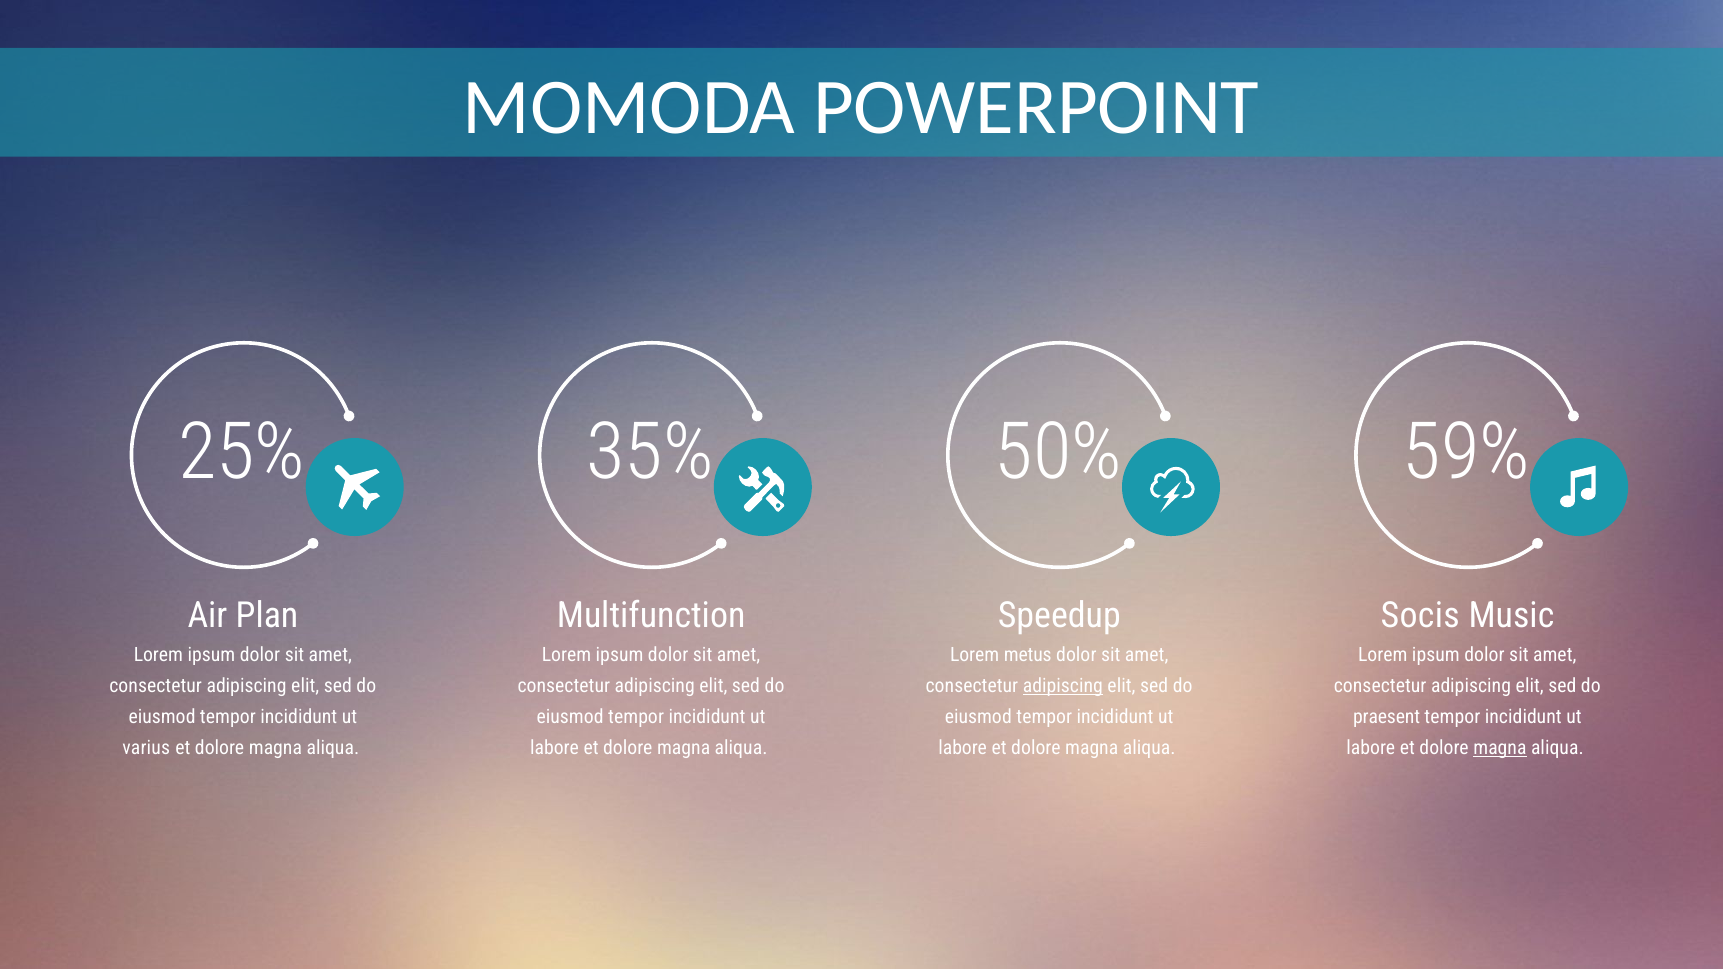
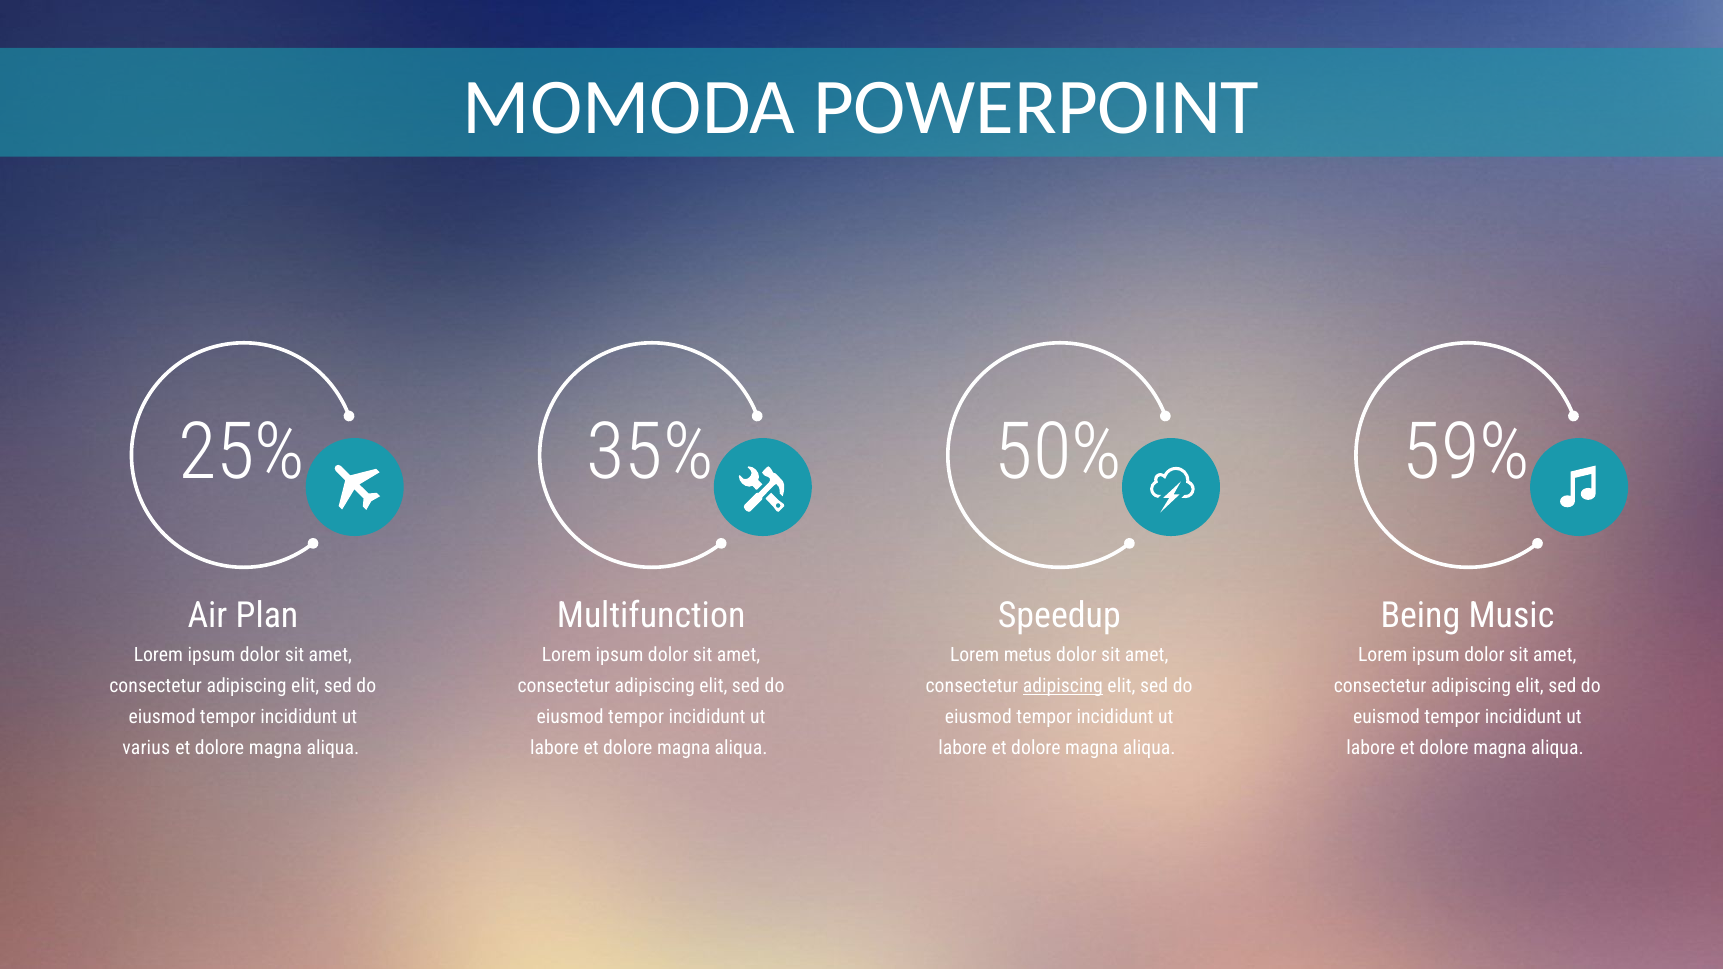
Socis: Socis -> Being
praesent: praesent -> euismod
magna at (1500, 748) underline: present -> none
